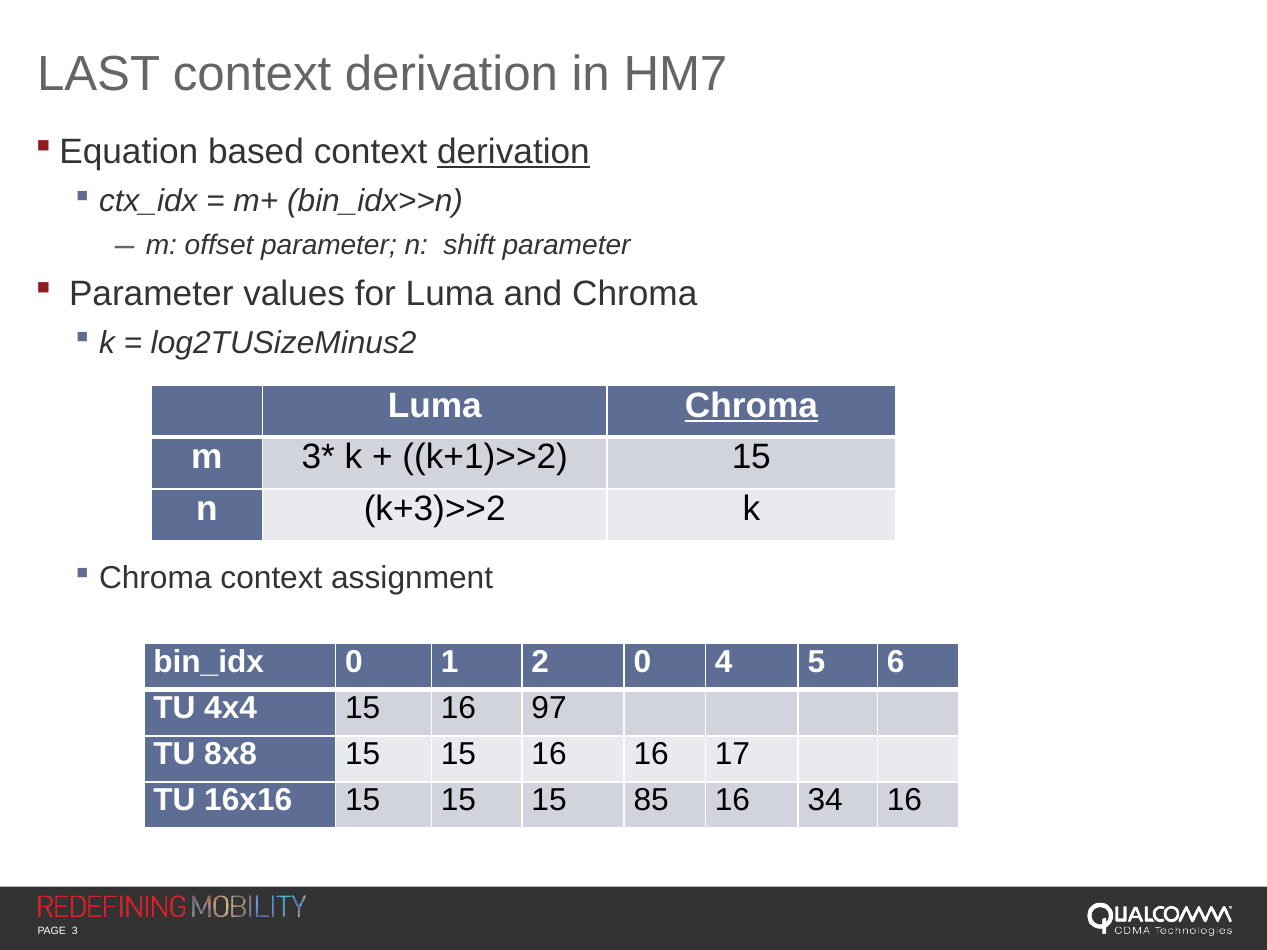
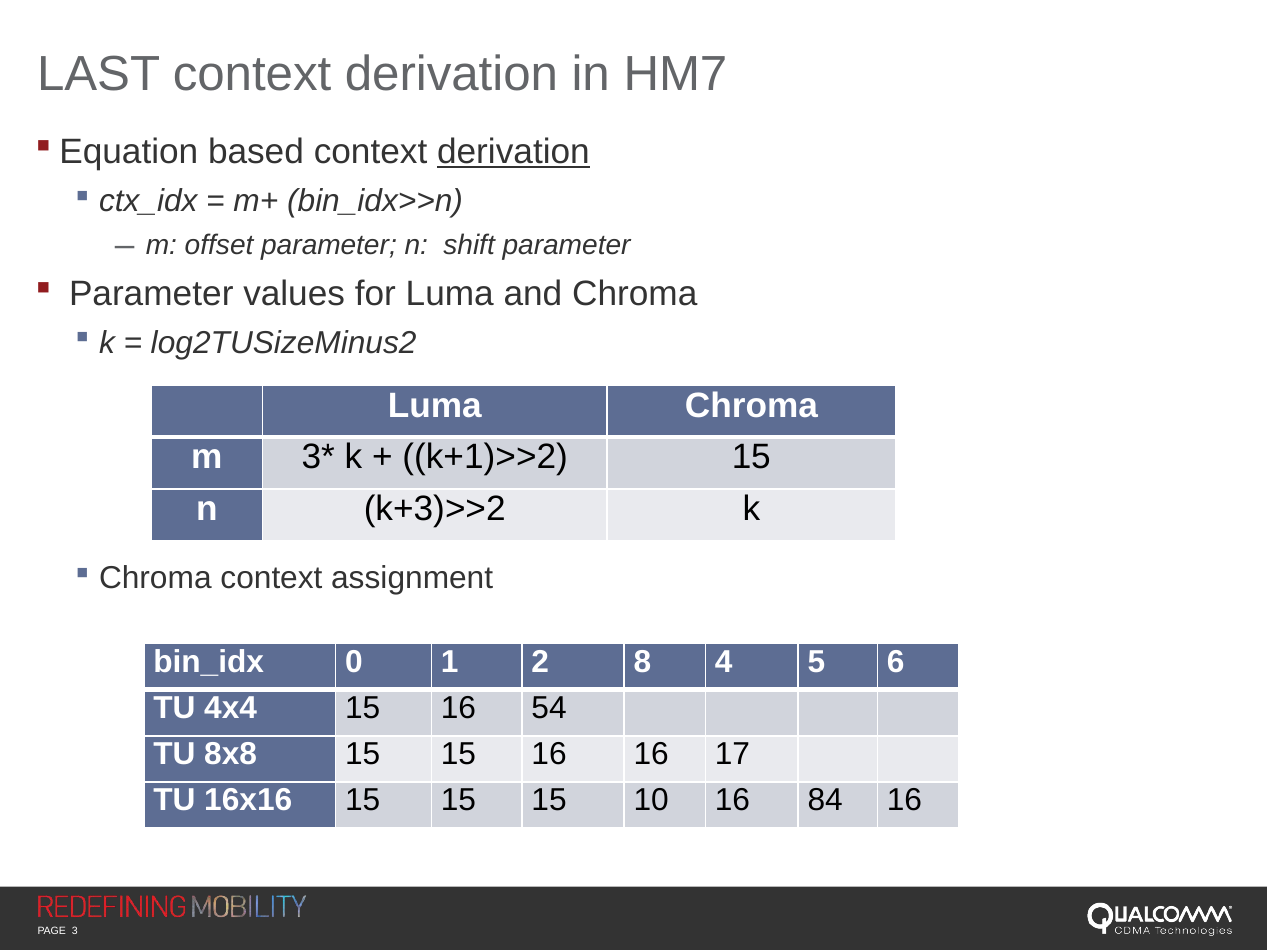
Chroma at (751, 406) underline: present -> none
2 0: 0 -> 8
97: 97 -> 54
85: 85 -> 10
34: 34 -> 84
